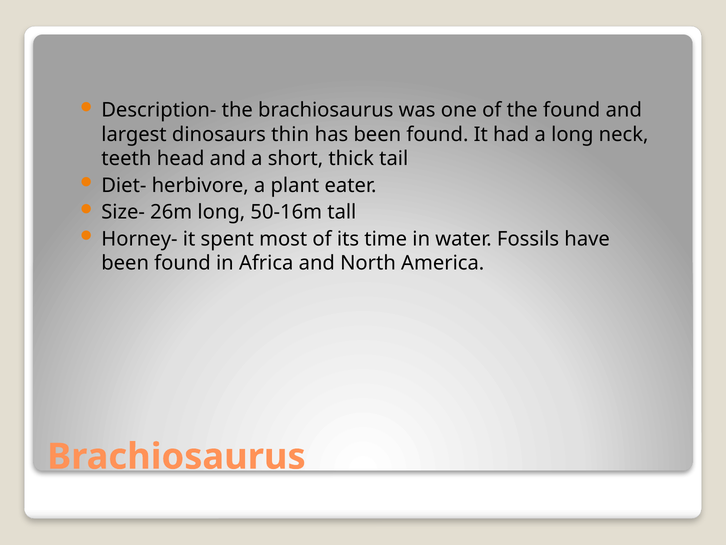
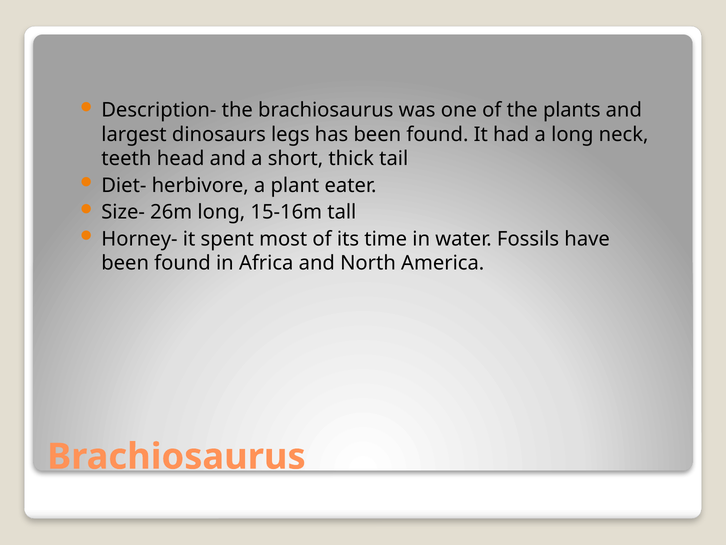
the found: found -> plants
thin: thin -> legs
50-16m: 50-16m -> 15-16m
